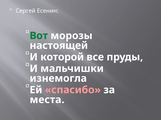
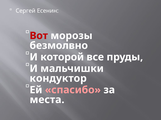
Вот colour: green -> red
настоящей: настоящей -> безмолвно
изнемогла: изнемогла -> кондуктор
